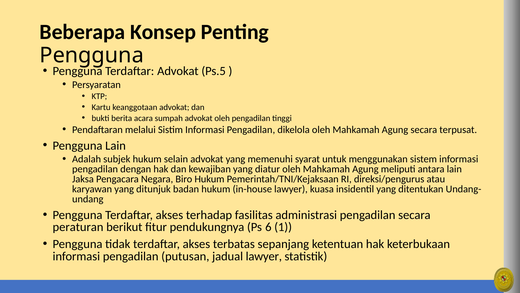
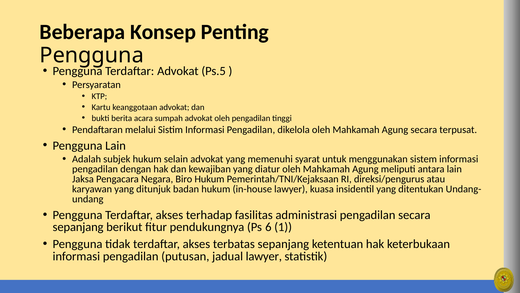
peraturan at (78, 227): peraturan -> sepanjang
